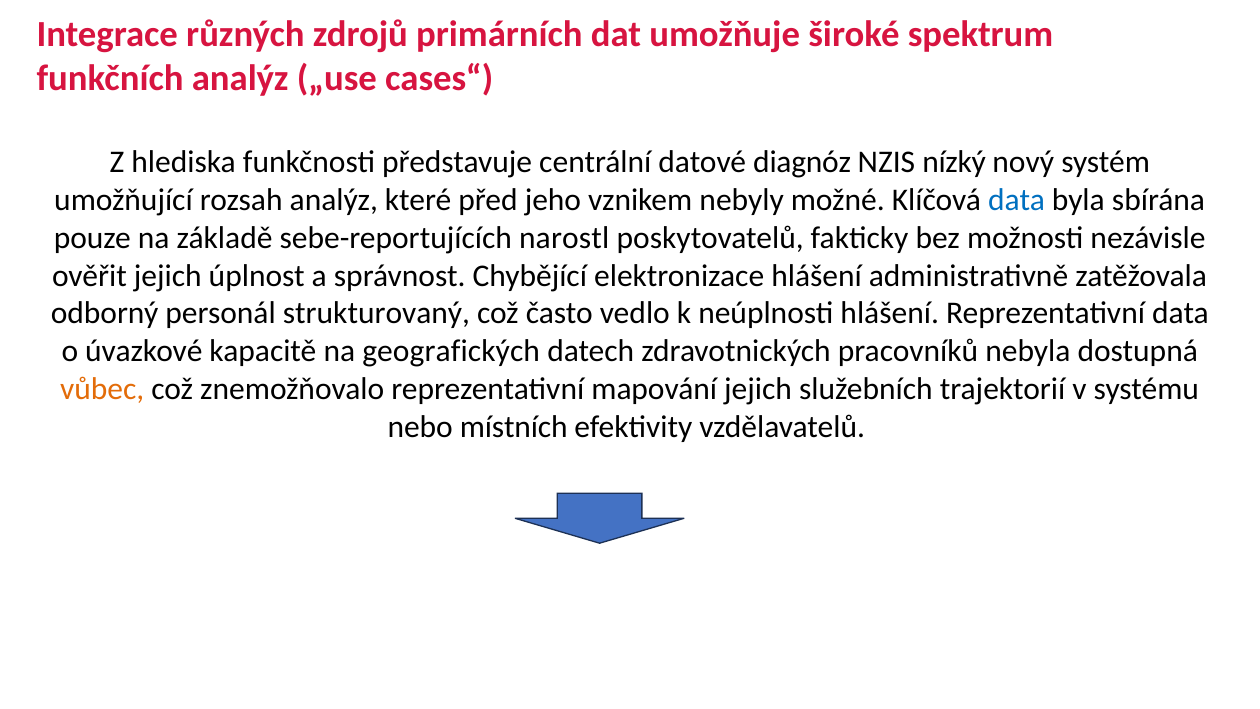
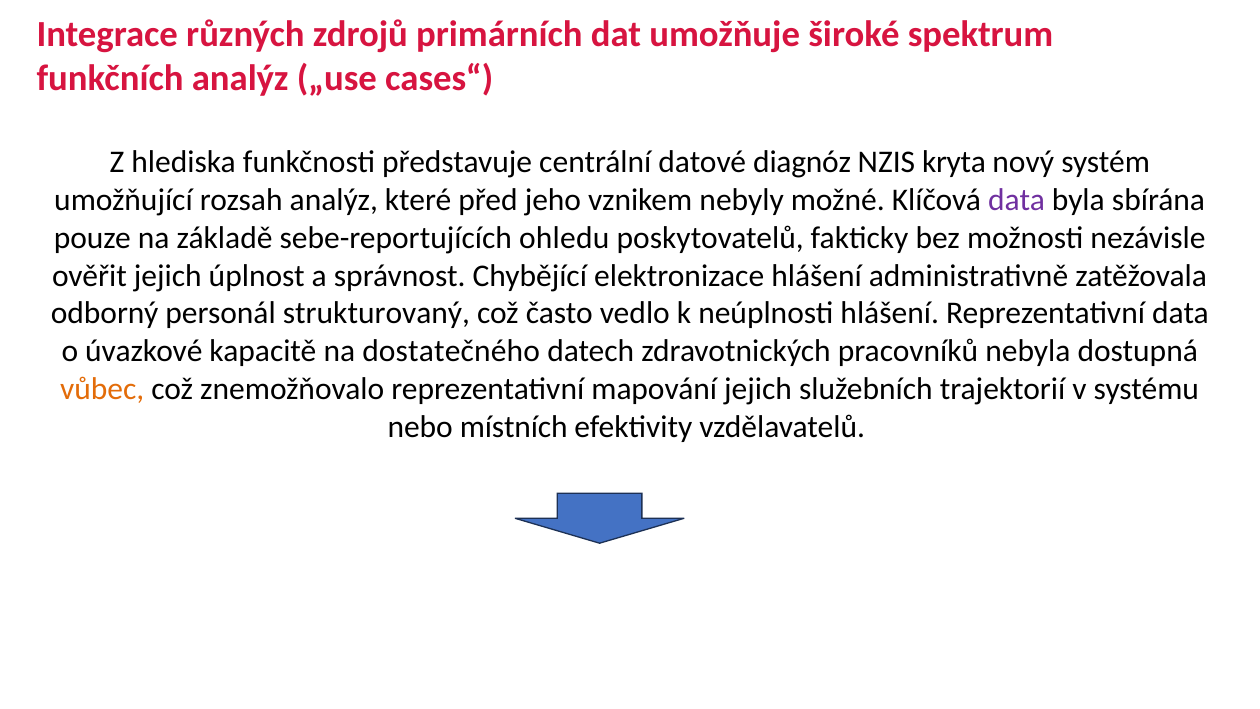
nízký: nízký -> kryta
data at (1017, 200) colour: blue -> purple
narostl: narostl -> ohledu
geografických: geografických -> dostatečného
